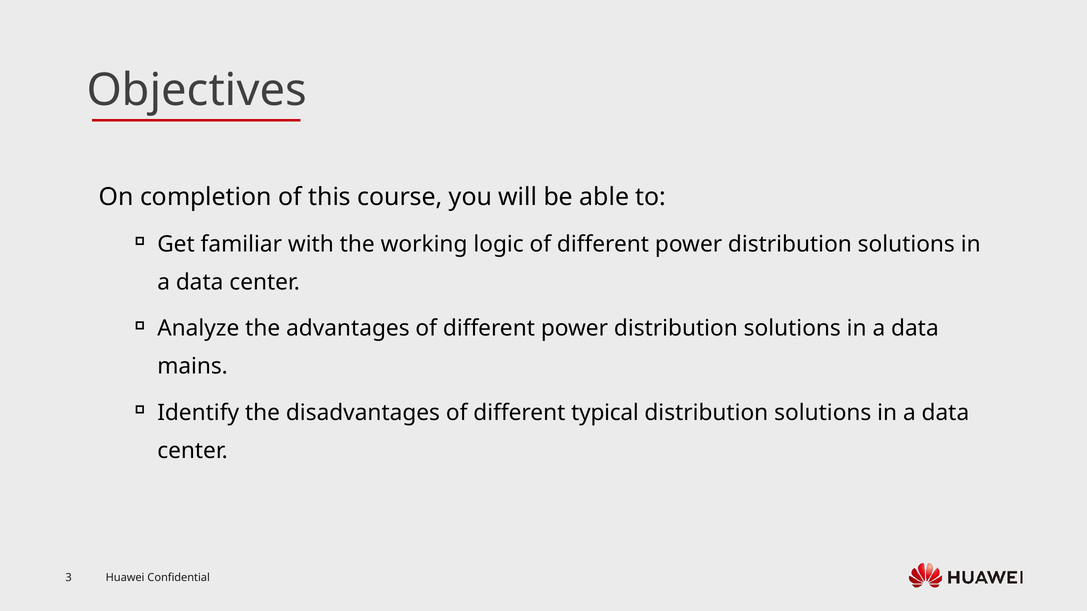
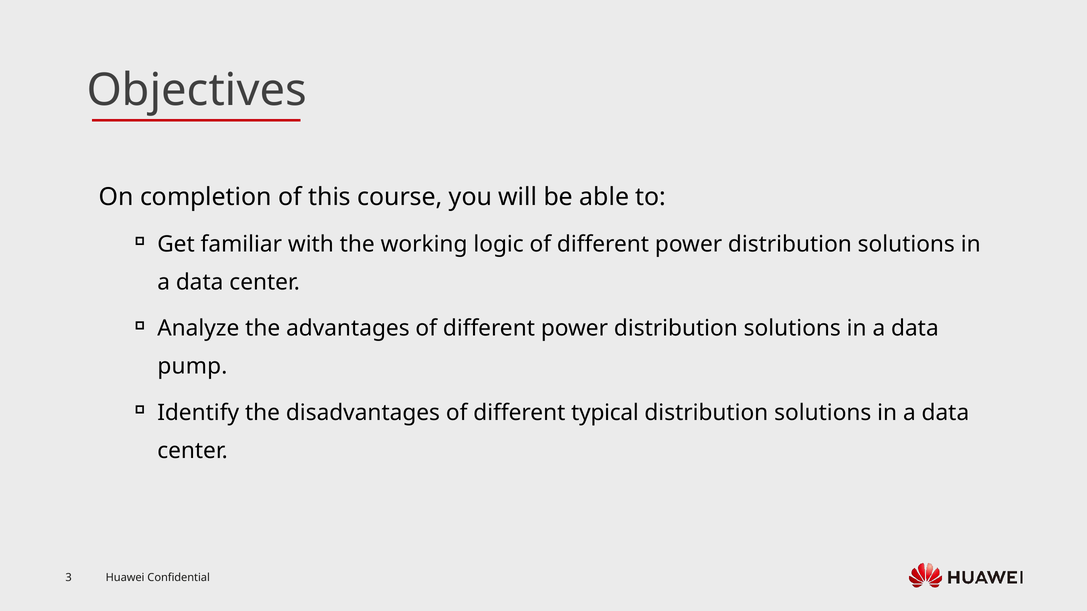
mains: mains -> pump
